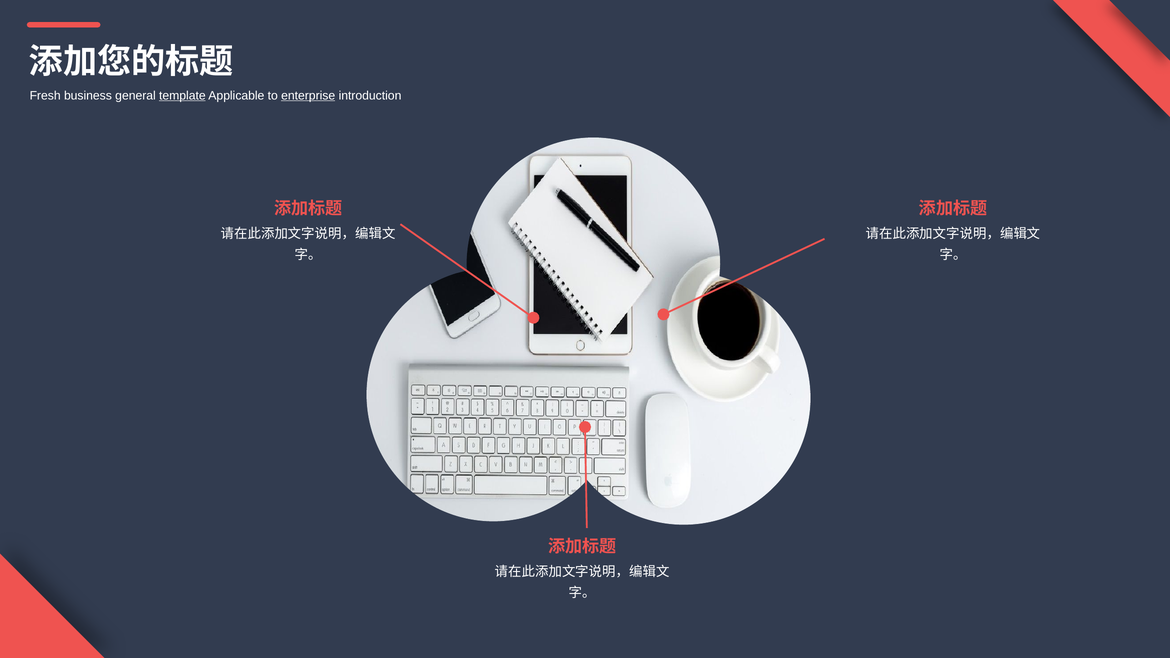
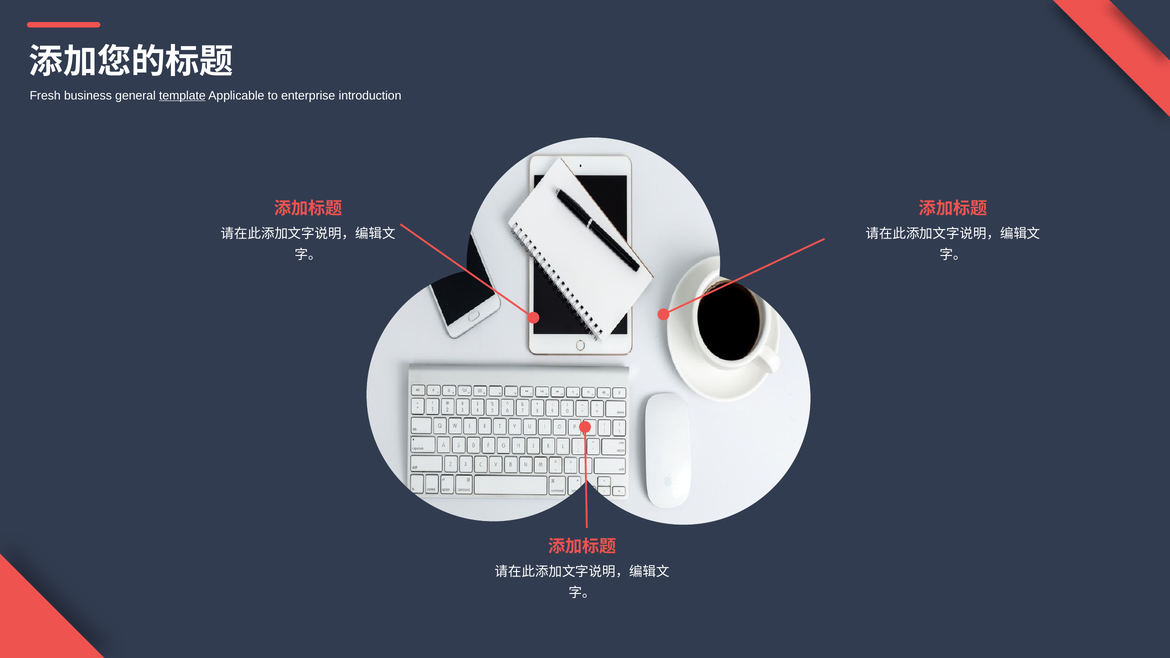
enterprise underline: present -> none
